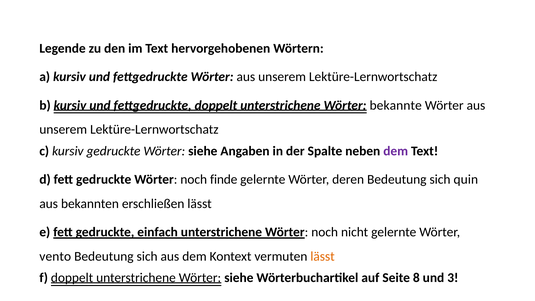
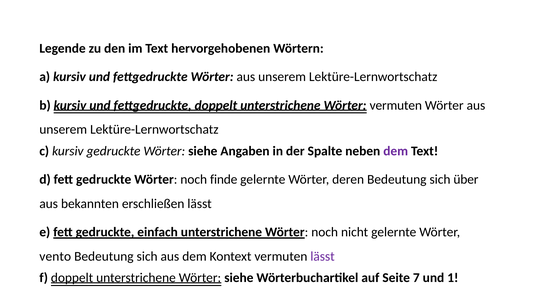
Wörter bekannte: bekannte -> vermuten
quin: quin -> über
lässt at (323, 256) colour: orange -> purple
8: 8 -> 7
3: 3 -> 1
